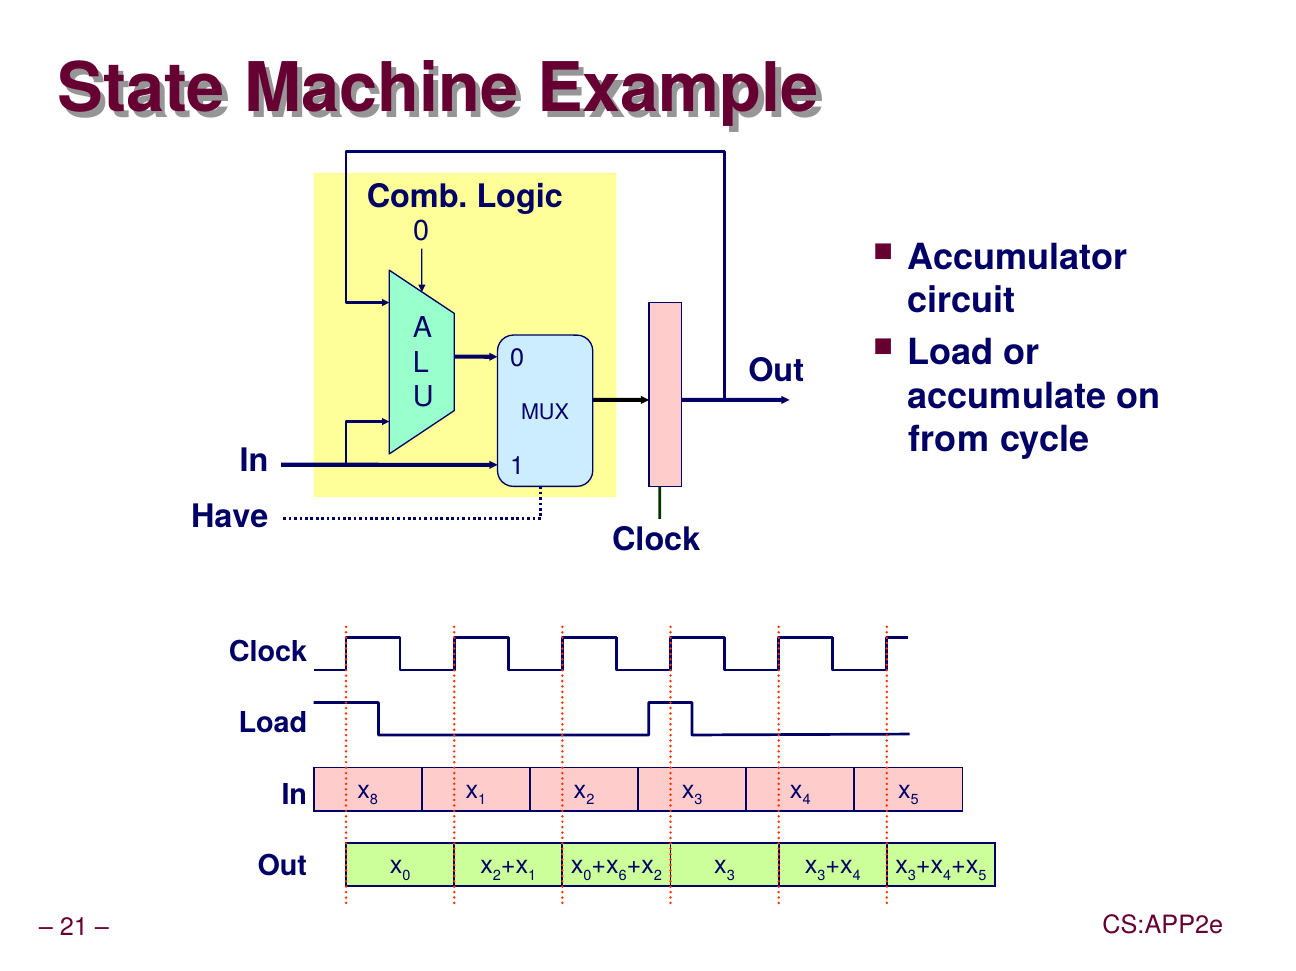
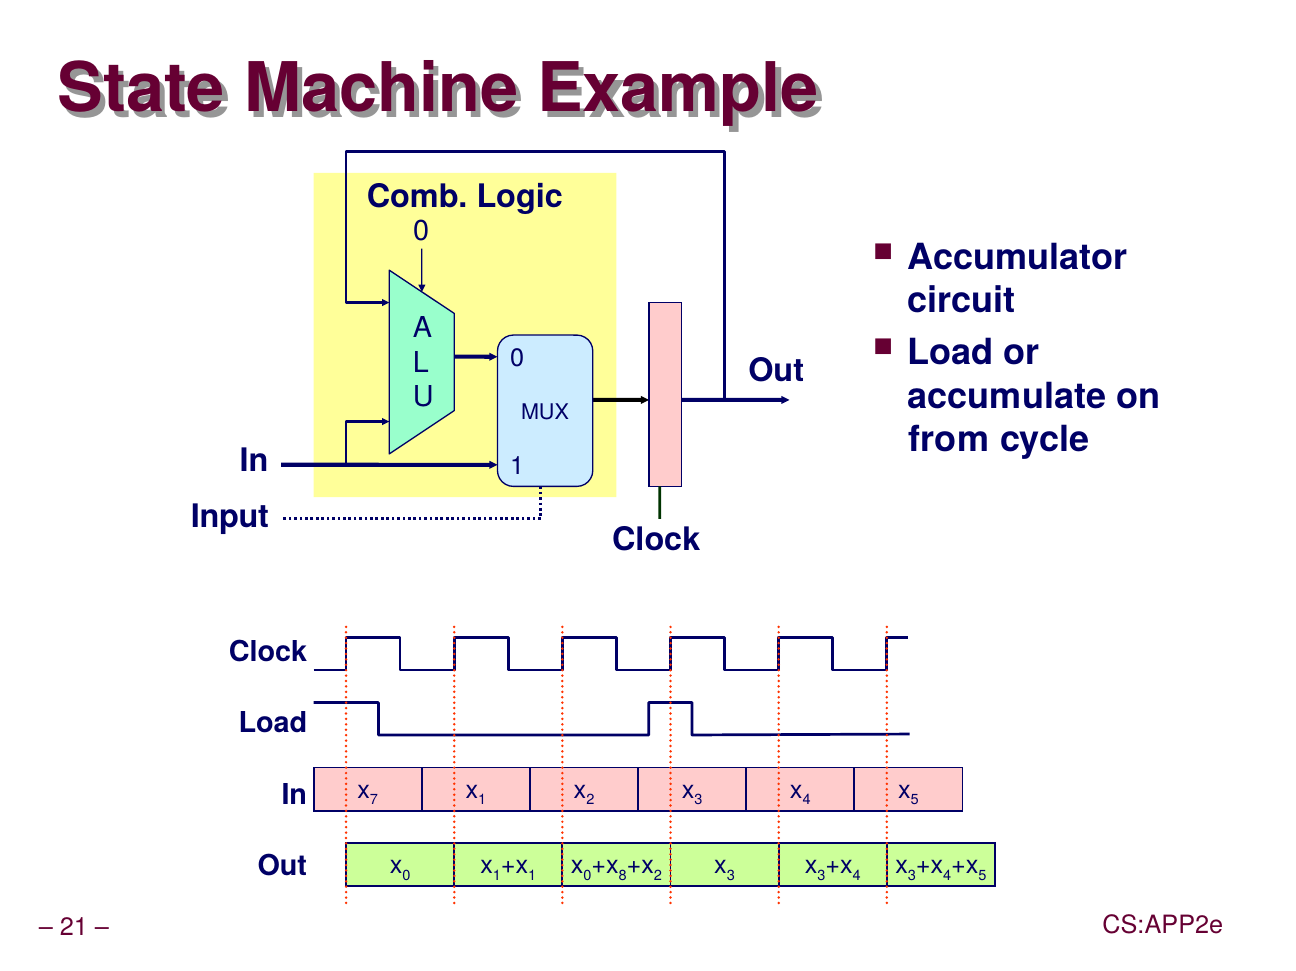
Have: Have -> Input
8: 8 -> 7
2 at (497, 876): 2 -> 1
6: 6 -> 8
